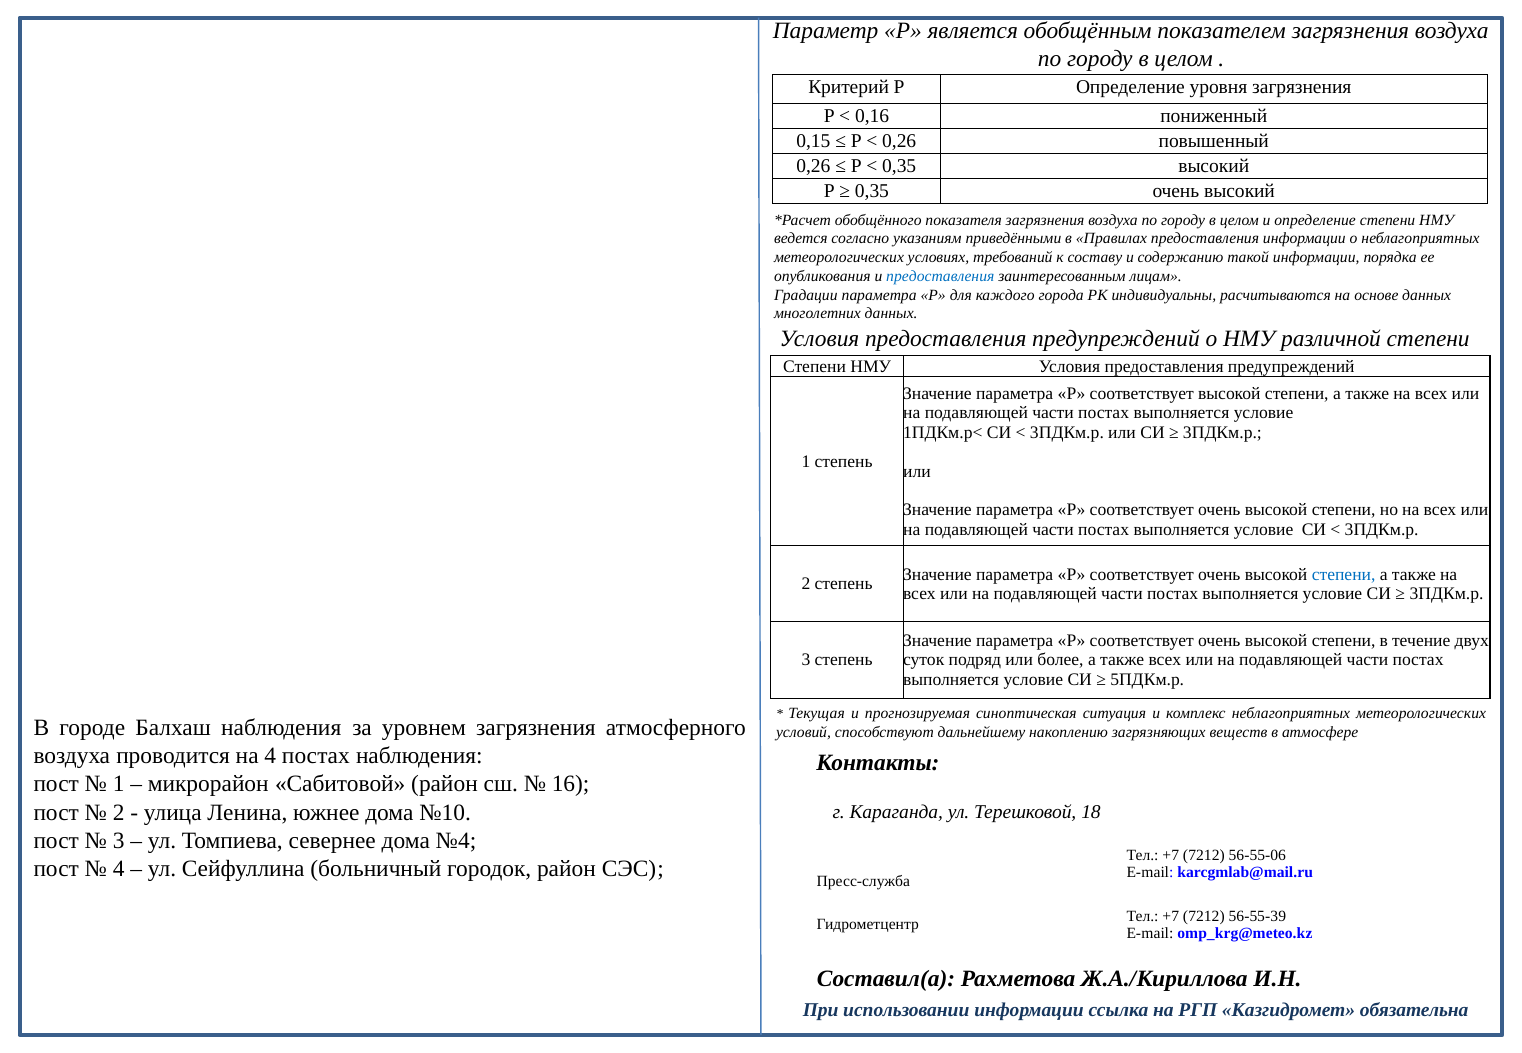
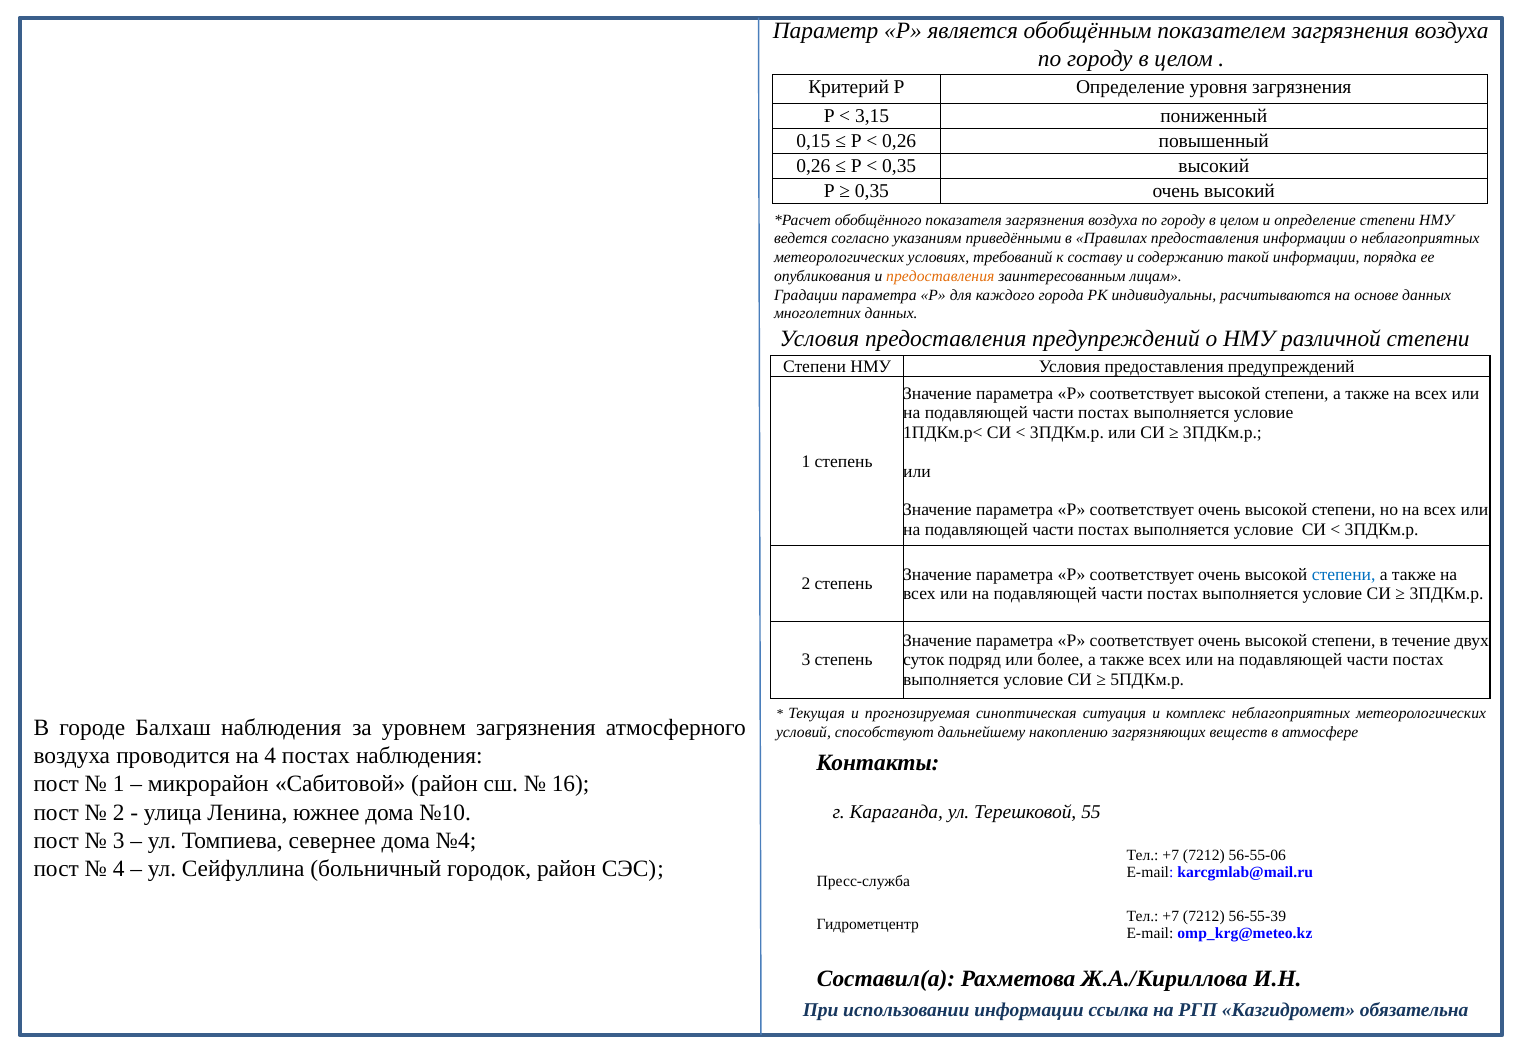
0,16: 0,16 -> 3,15
предоставления at (940, 276) colour: blue -> orange
18: 18 -> 55
